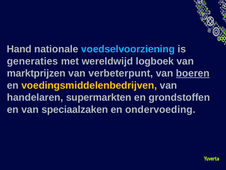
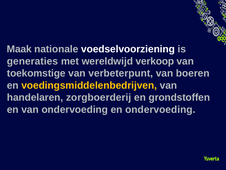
Hand: Hand -> Maak
voedselvoorziening colour: light blue -> white
logboek: logboek -> verkoop
marktprijzen: marktprijzen -> toekomstige
boeren underline: present -> none
supermarkten: supermarkten -> zorgboerderij
van speciaalzaken: speciaalzaken -> ondervoeding
